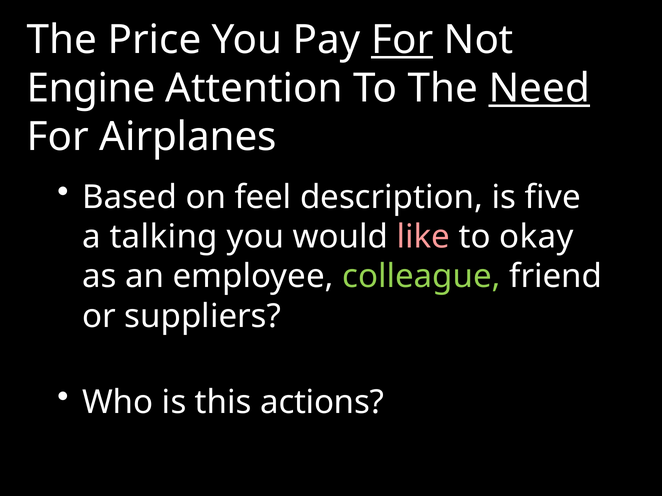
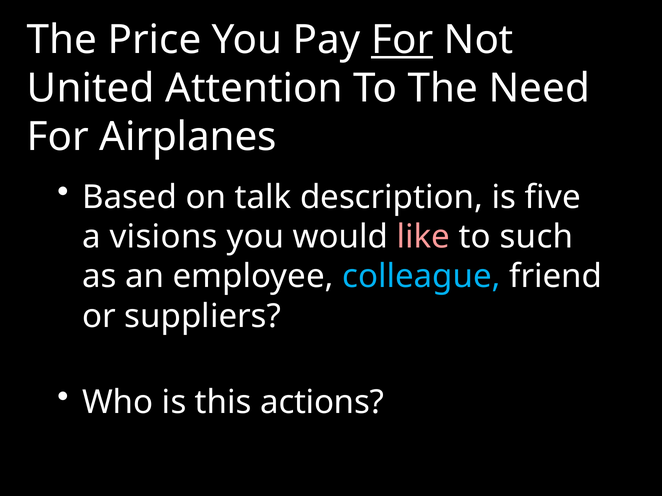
Engine: Engine -> United
Need underline: present -> none
feel: feel -> talk
talking: talking -> visions
okay: okay -> such
colleague colour: light green -> light blue
